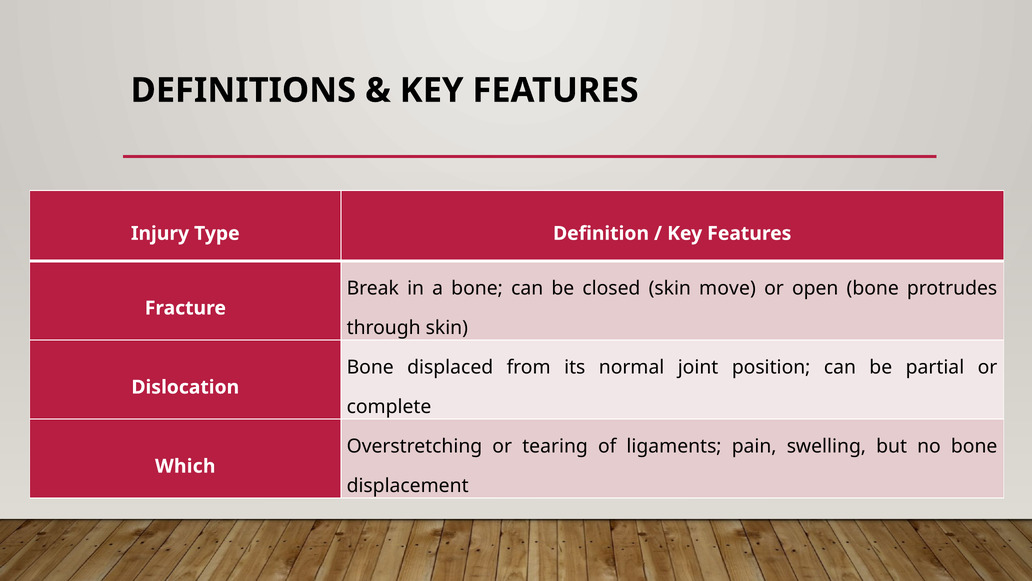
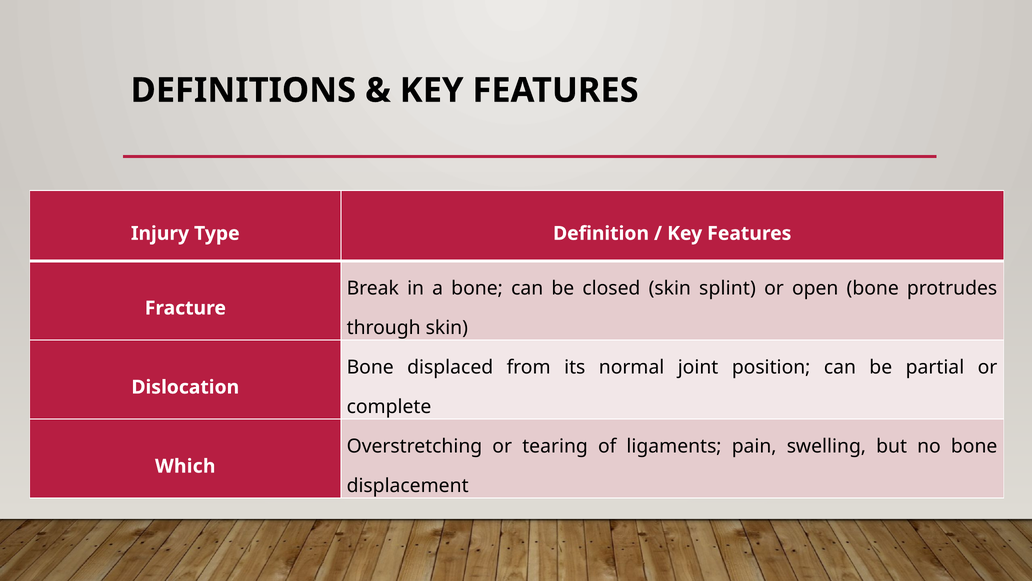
move: move -> splint
